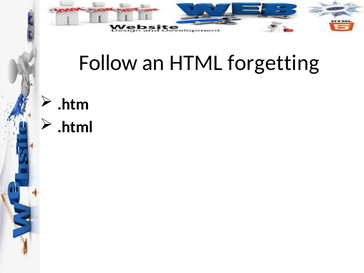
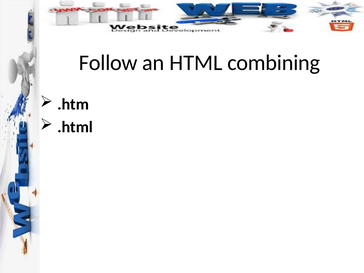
forgetting: forgetting -> combining
